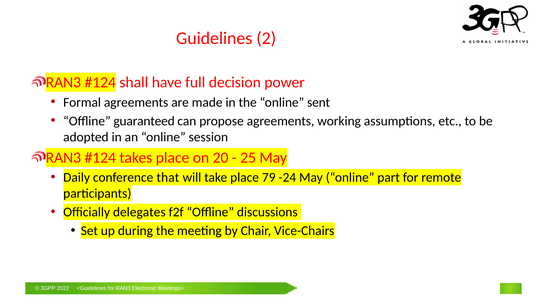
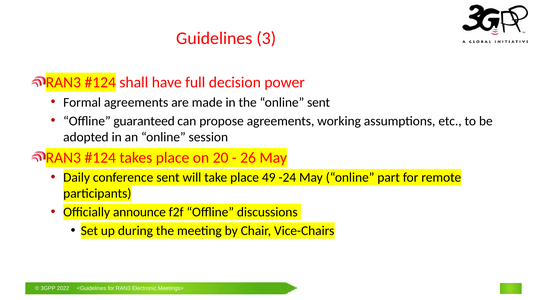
2: 2 -> 3
25: 25 -> 26
conference that: that -> sent
79: 79 -> 49
delegates: delegates -> announce
